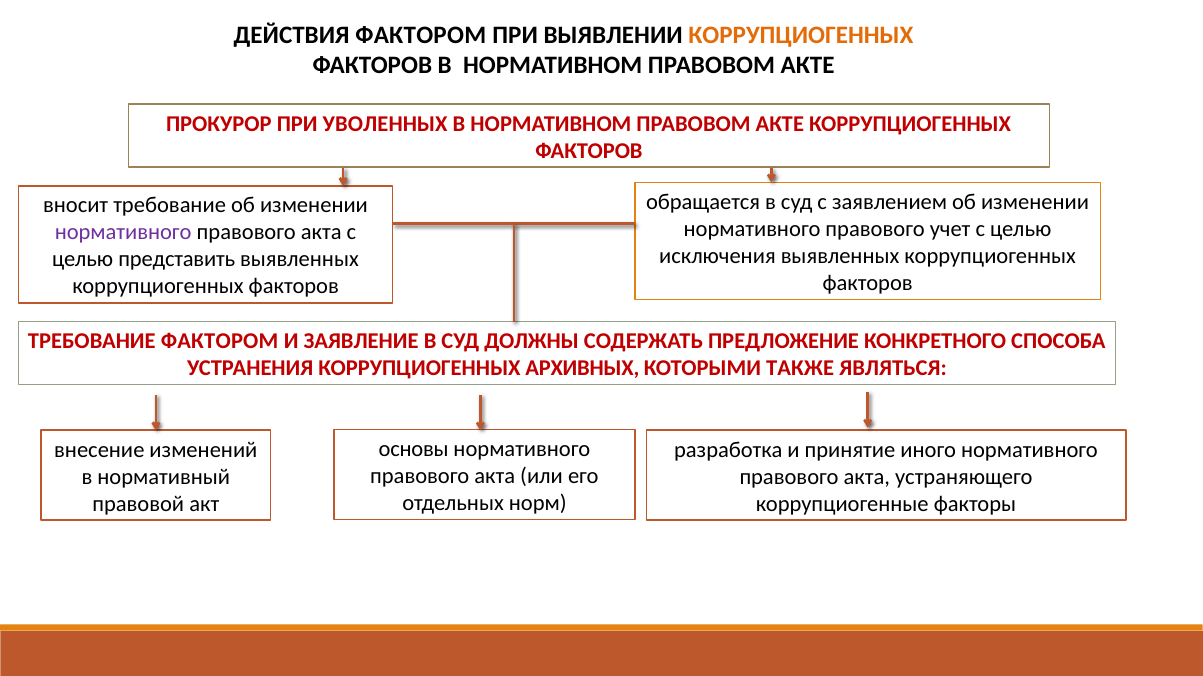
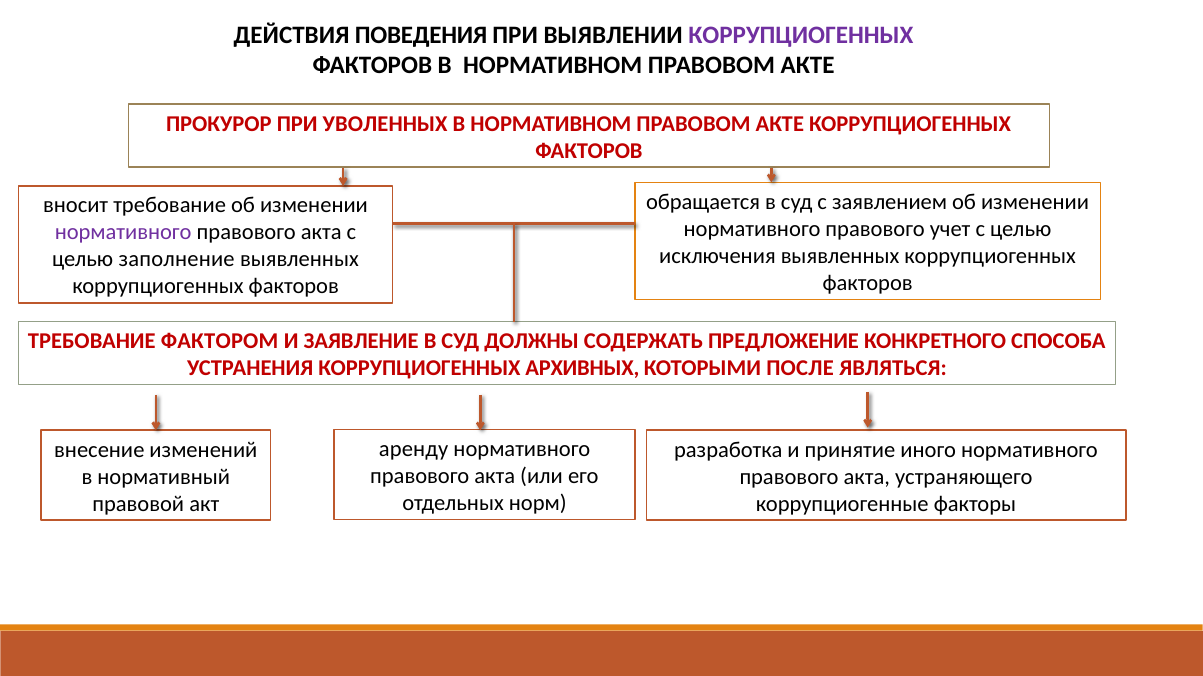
ДЕЙСТВИЯ ФАКТОРОМ: ФАКТОРОМ -> ПОВЕДЕНИЯ
КОРРУПЦИОГЕННЫХ at (801, 35) colour: orange -> purple
представить: представить -> заполнение
ТАКЖЕ: ТАКЖЕ -> ПОСЛЕ
основы: основы -> аренду
